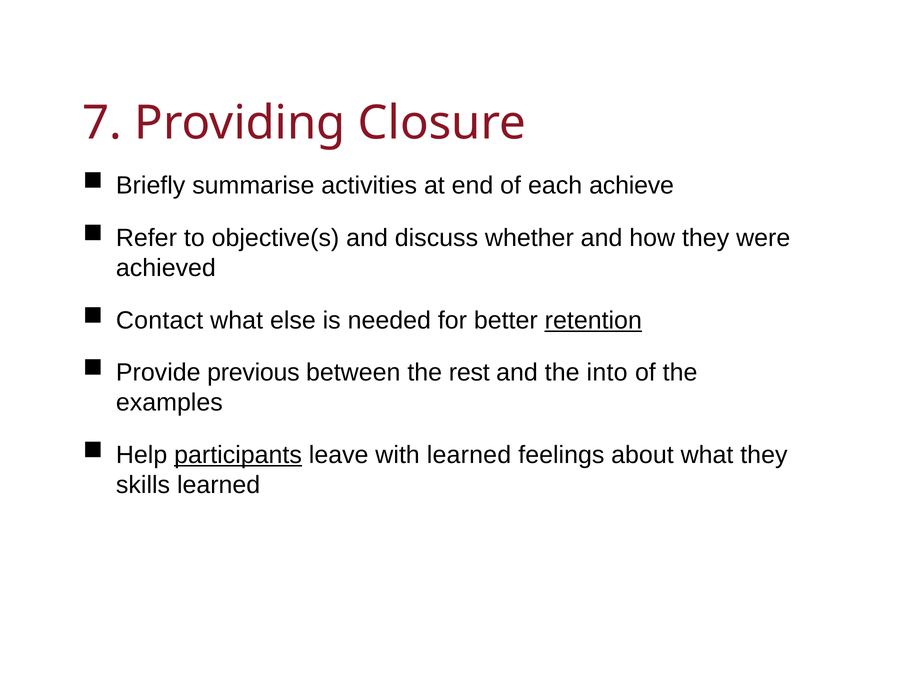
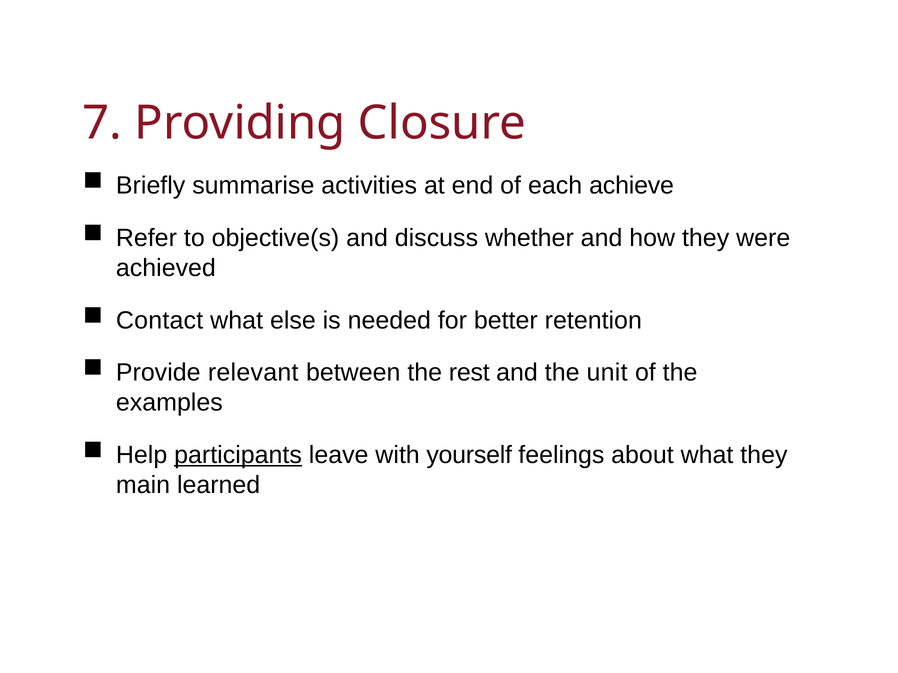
retention underline: present -> none
previous: previous -> relevant
into: into -> unit
with learned: learned -> yourself
skills: skills -> main
